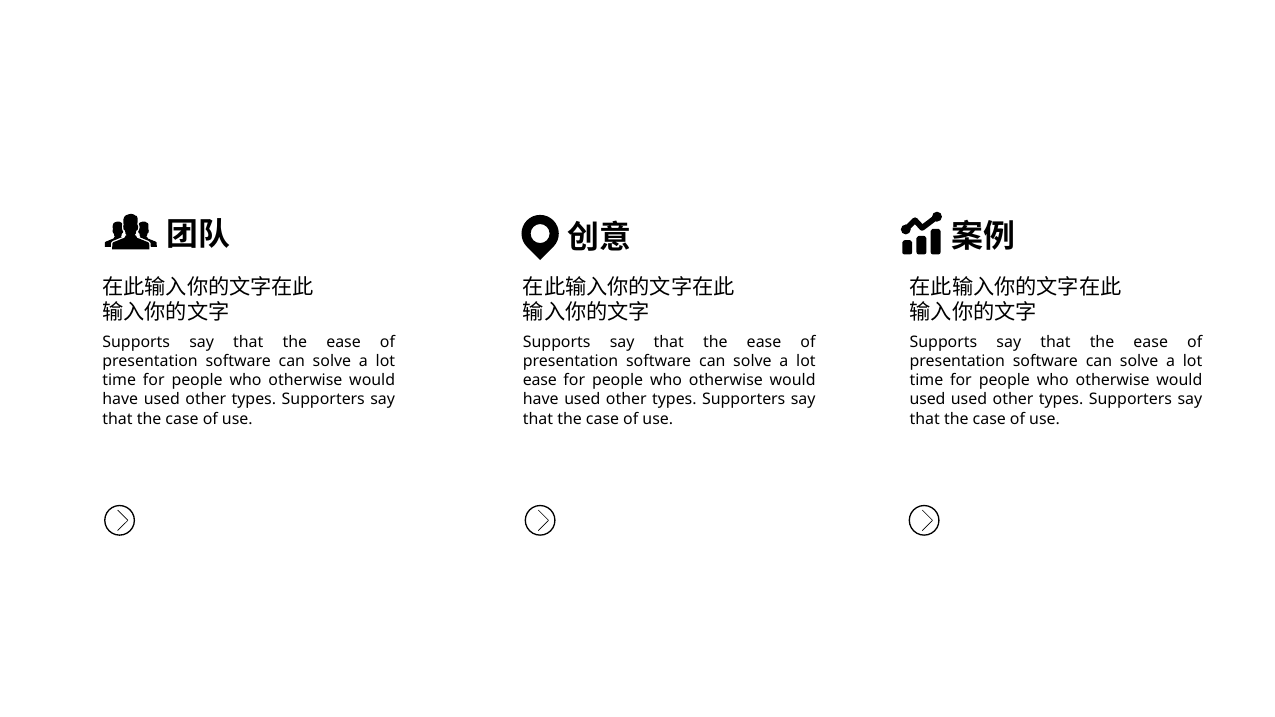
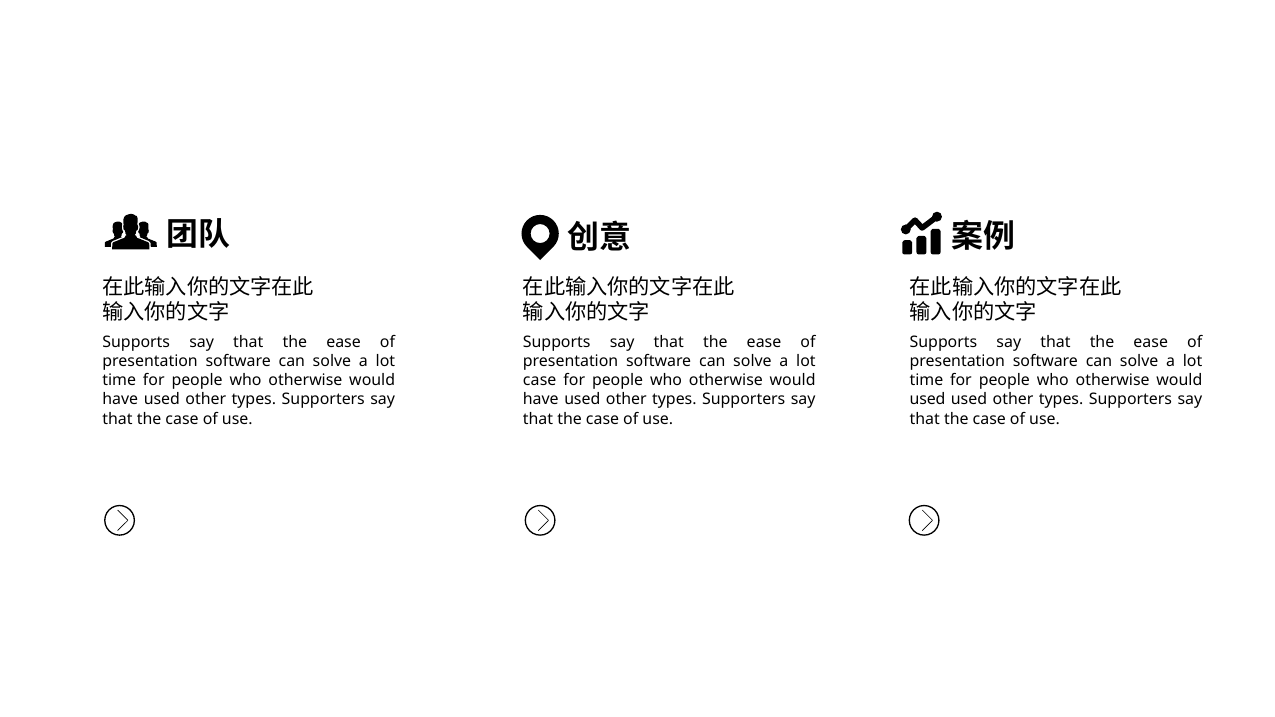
ease at (540, 381): ease -> case
